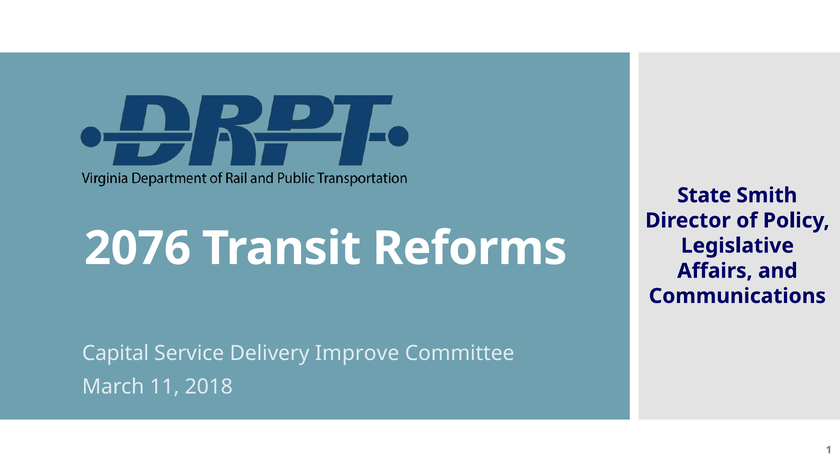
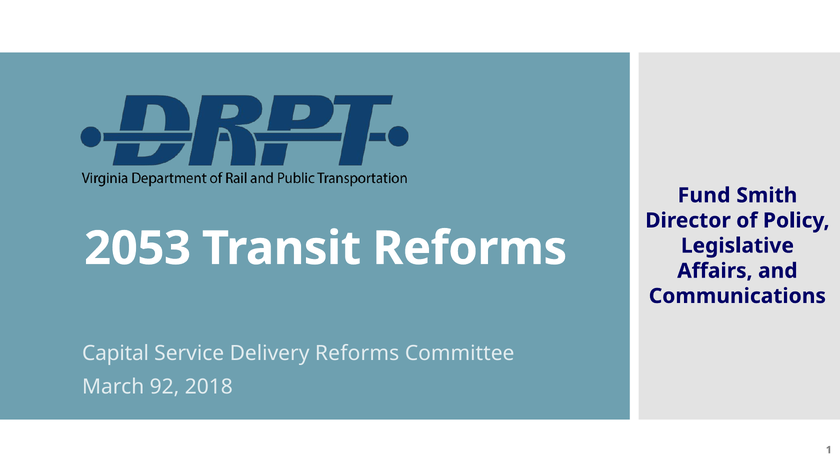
State: State -> Fund
2076: 2076 -> 2053
Delivery Improve: Improve -> Reforms
11: 11 -> 92
